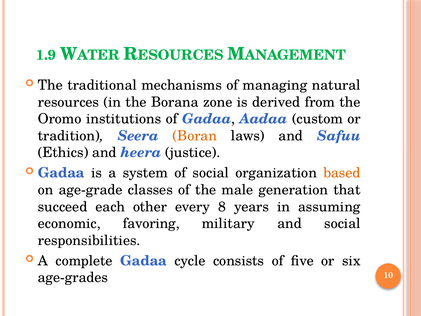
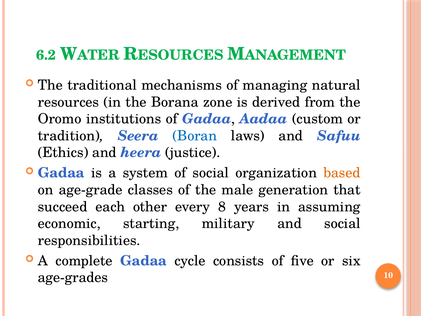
1.9: 1.9 -> 6.2
Boran colour: orange -> blue
favoring: favoring -> starting
